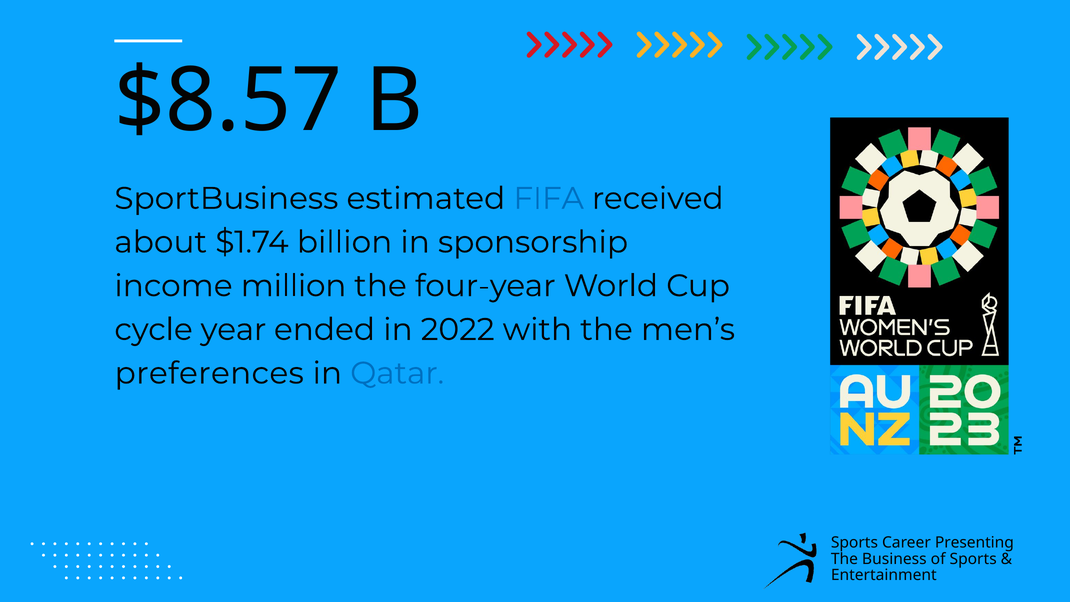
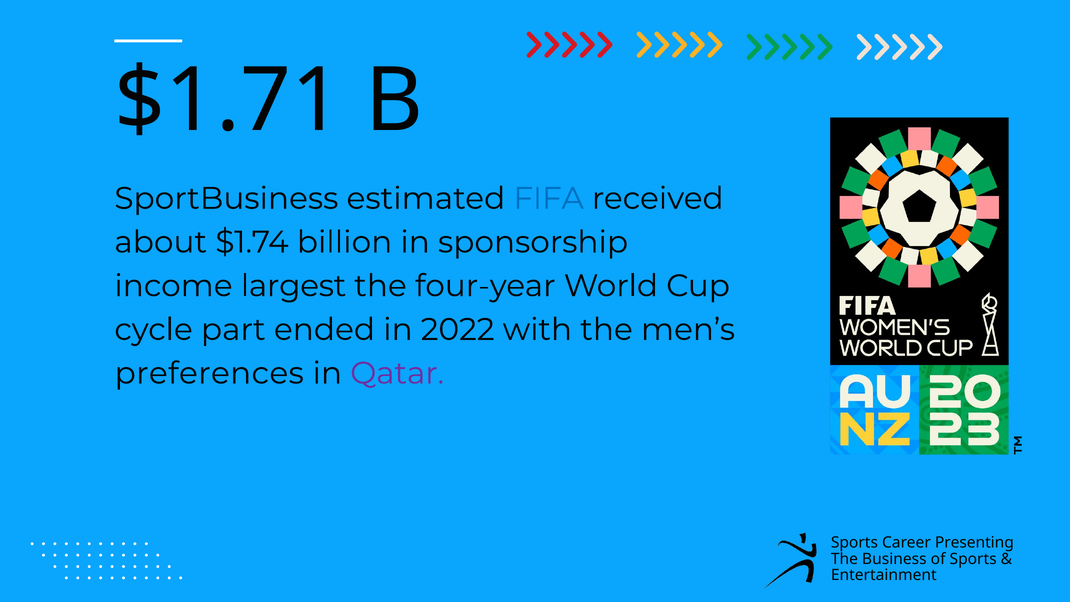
$8.57: $8.57 -> $1.71
million: million -> largest
year: year -> part
Qatar colour: blue -> purple
